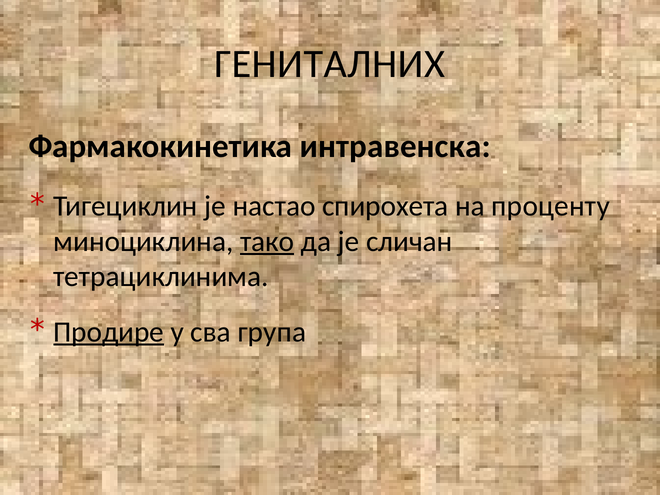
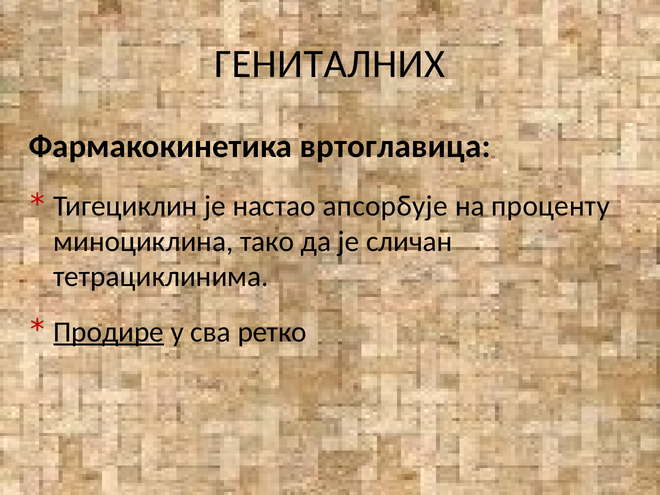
интравенска: интравенска -> вртоглавица
спирохета: спирохета -> апсорбује
тако underline: present -> none
група: група -> ретко
